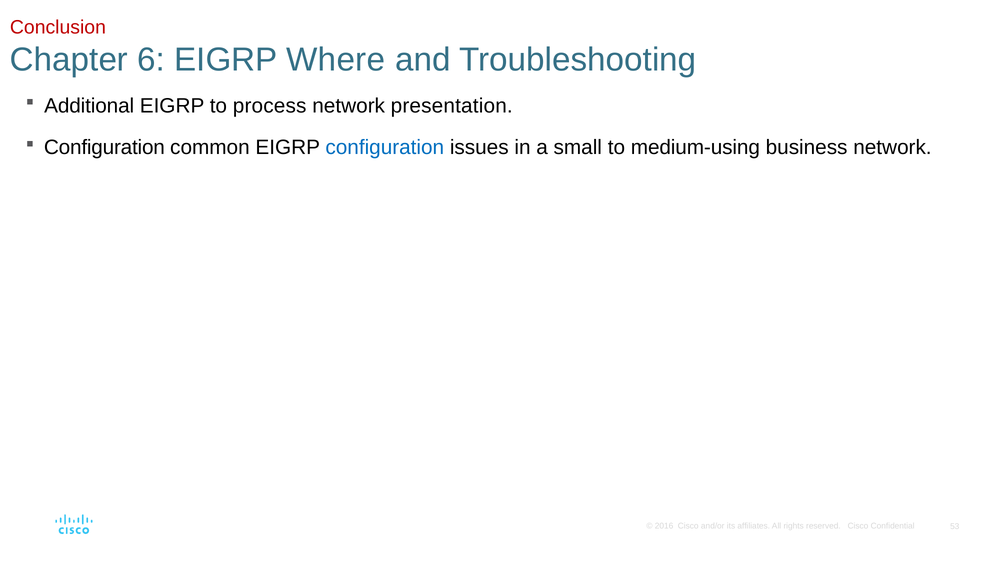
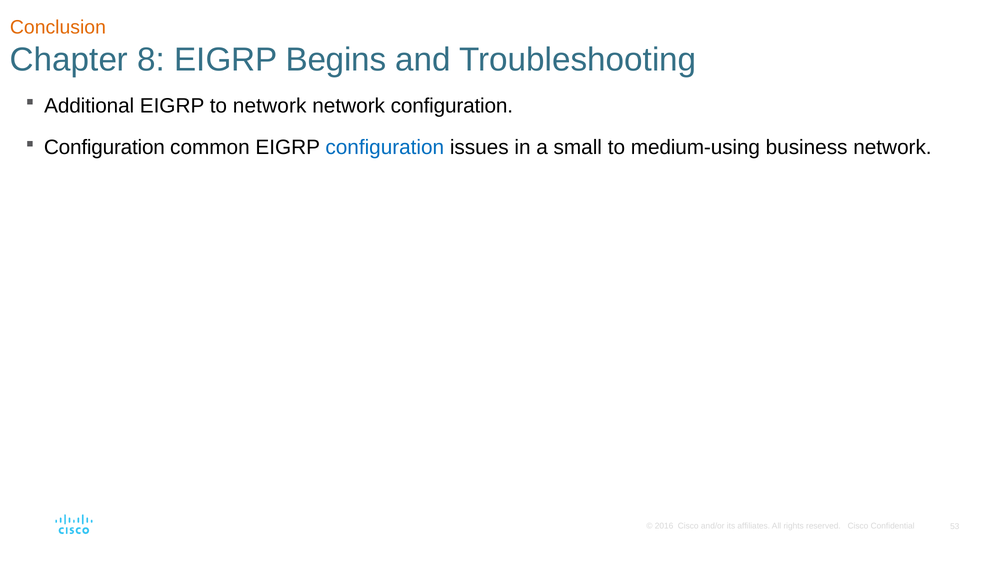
Conclusion colour: red -> orange
6: 6 -> 8
Where: Where -> Begins
to process: process -> network
network presentation: presentation -> configuration
